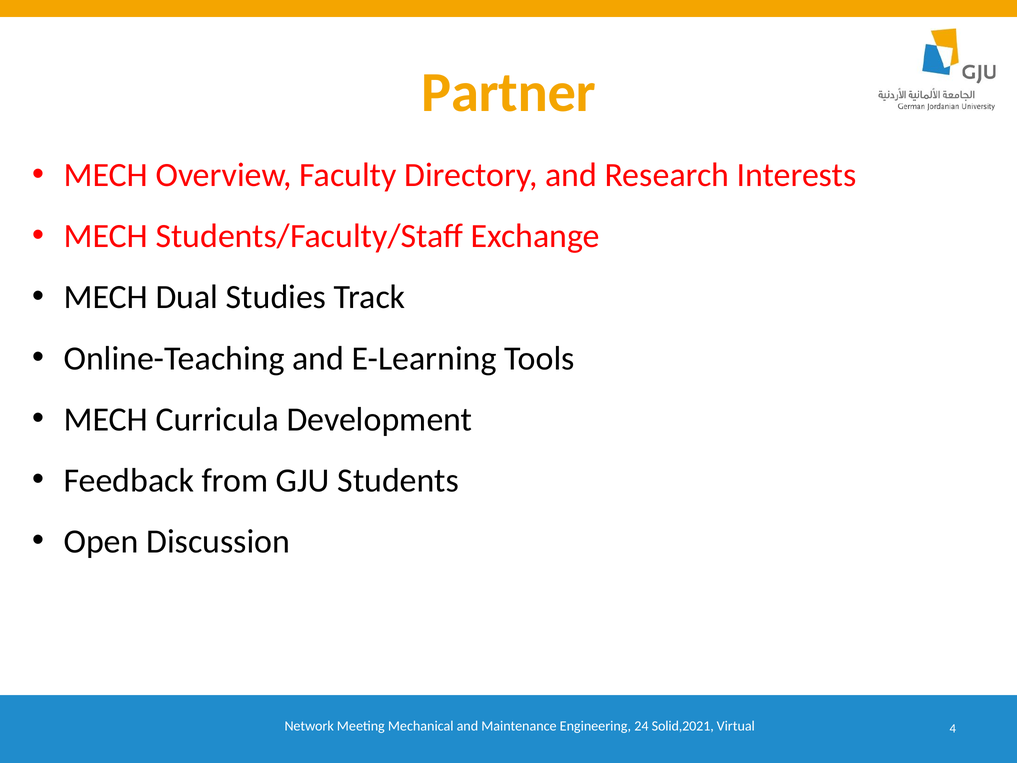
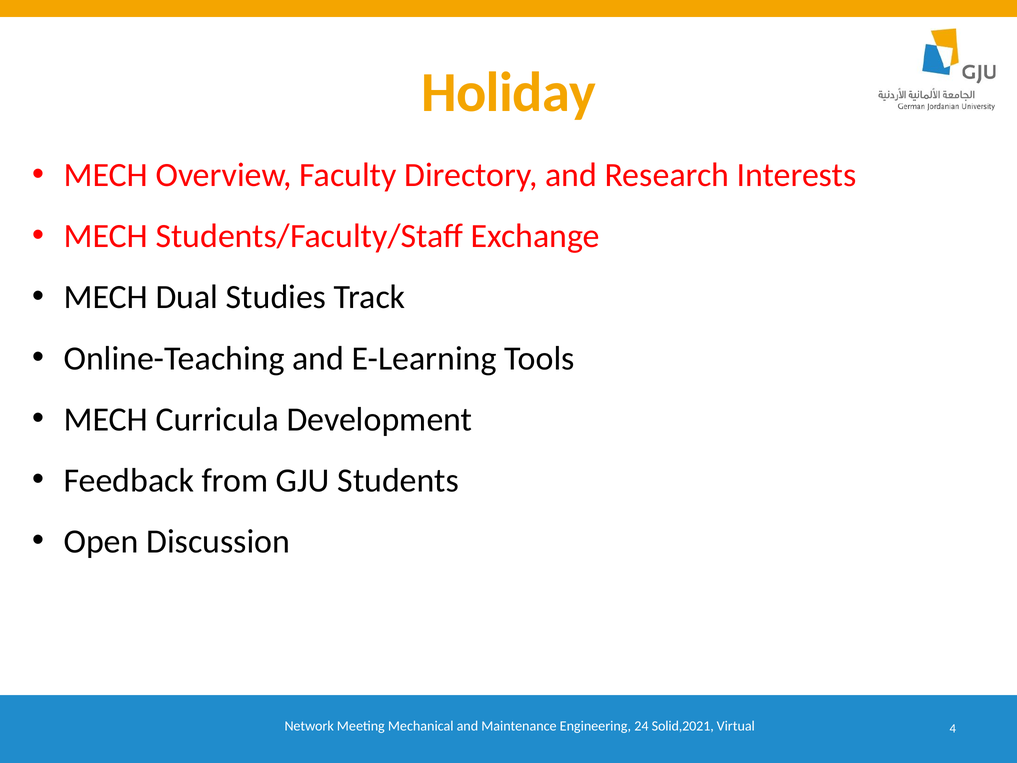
Partner: Partner -> Holiday
